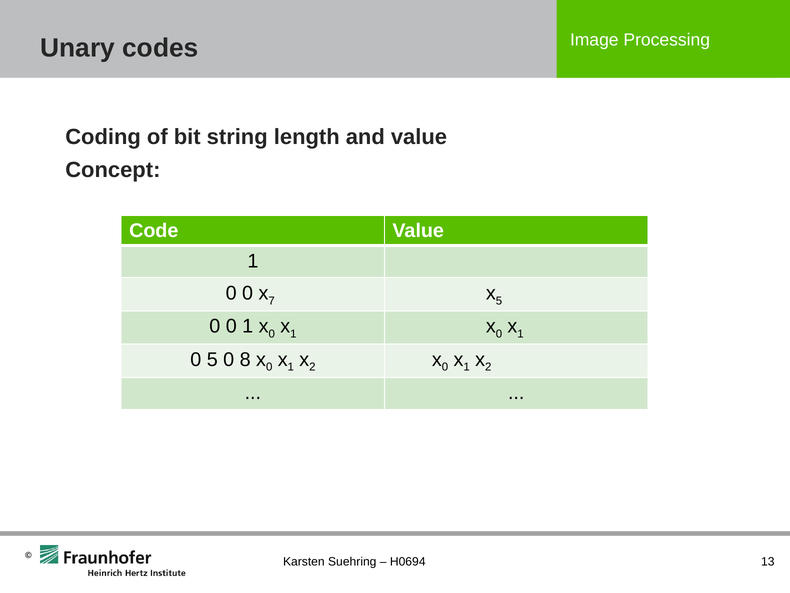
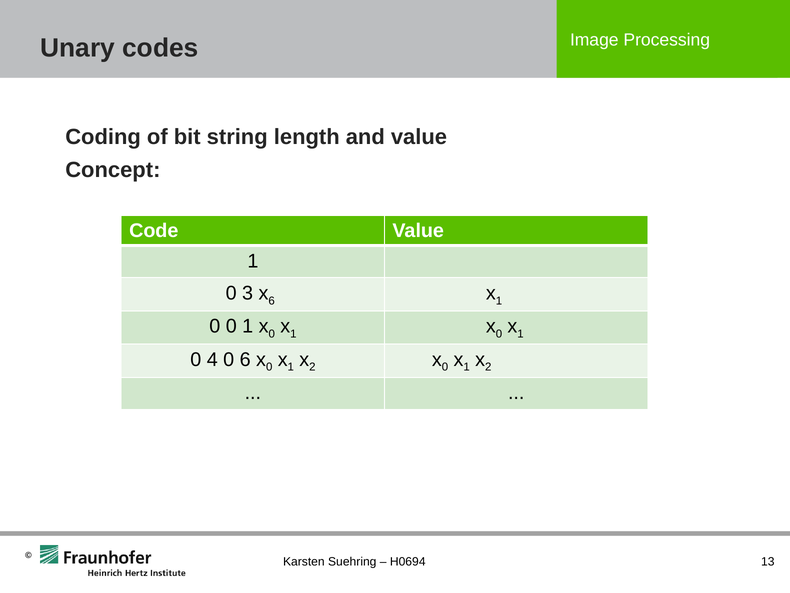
0 at (248, 293): 0 -> 3
7 at (272, 301): 7 -> 6
5 at (499, 301): 5 -> 1
0 5: 5 -> 4
0 8: 8 -> 6
